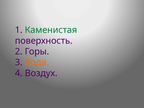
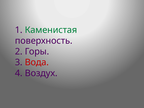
Вода colour: orange -> red
